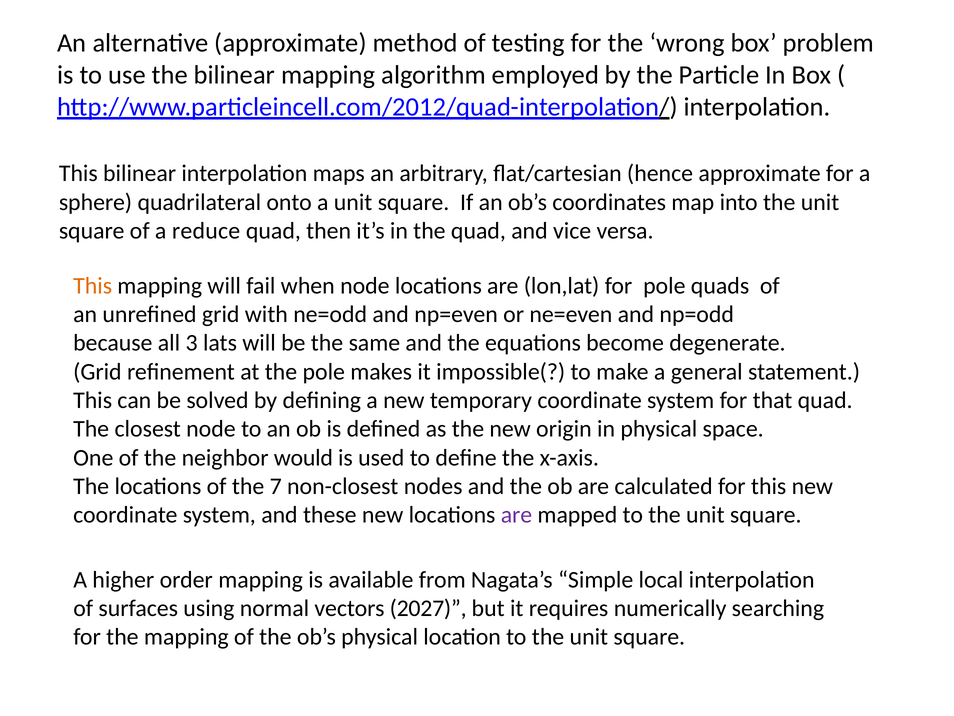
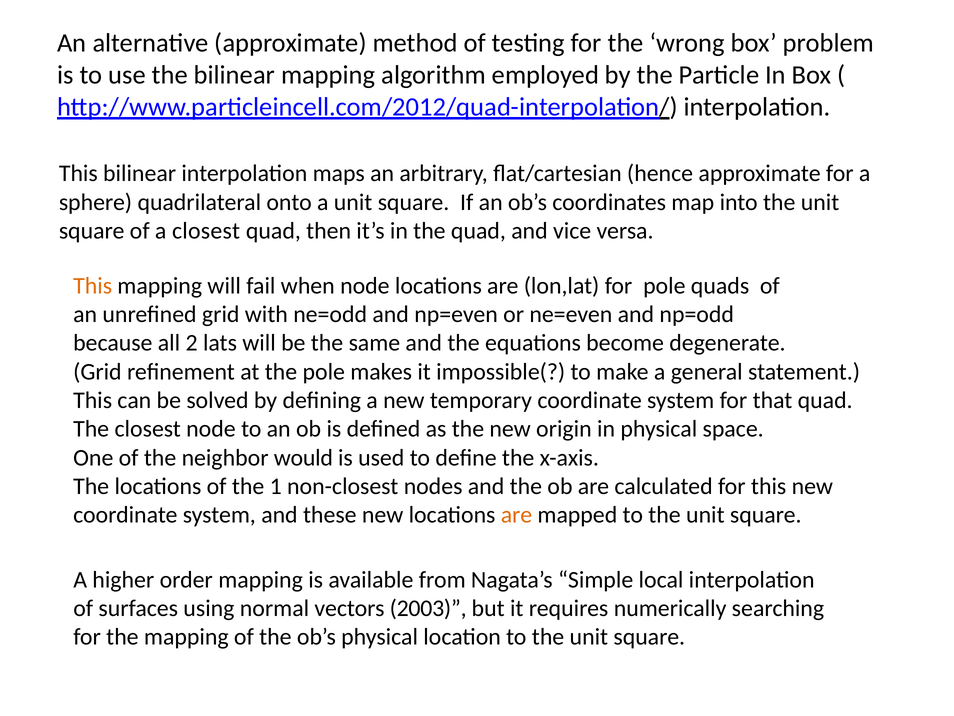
a reduce: reduce -> closest
3: 3 -> 2
7: 7 -> 1
are at (516, 515) colour: purple -> orange
2027: 2027 -> 2003
